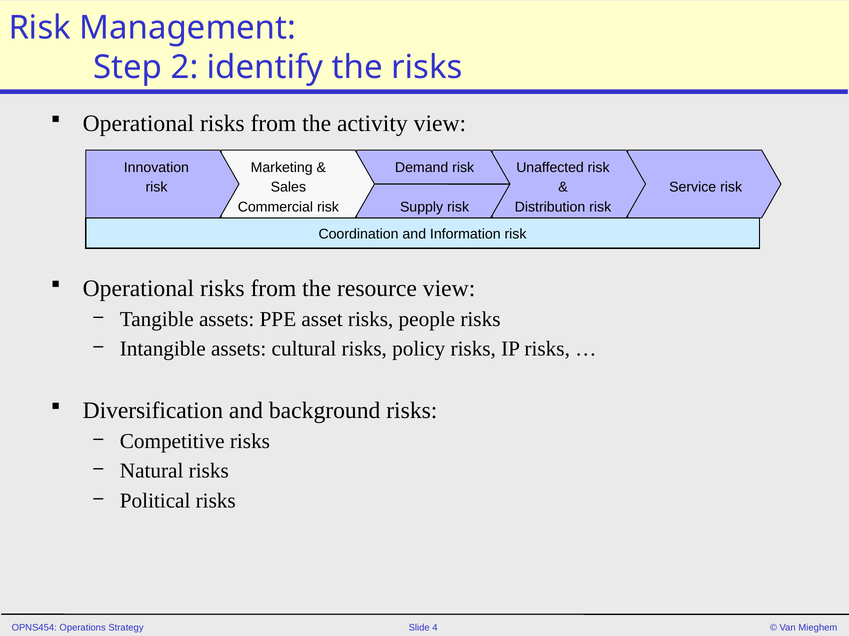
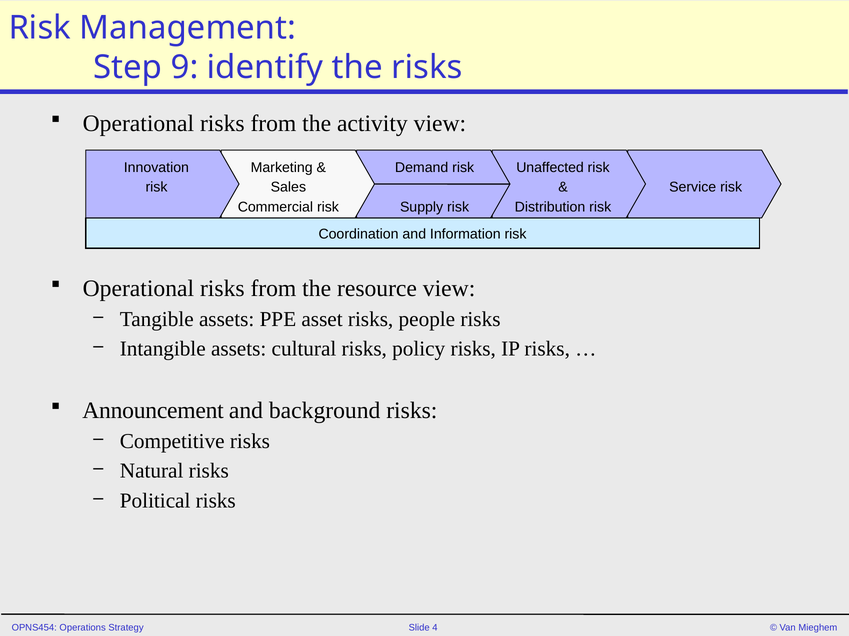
2: 2 -> 9
Diversification: Diversification -> Announcement
